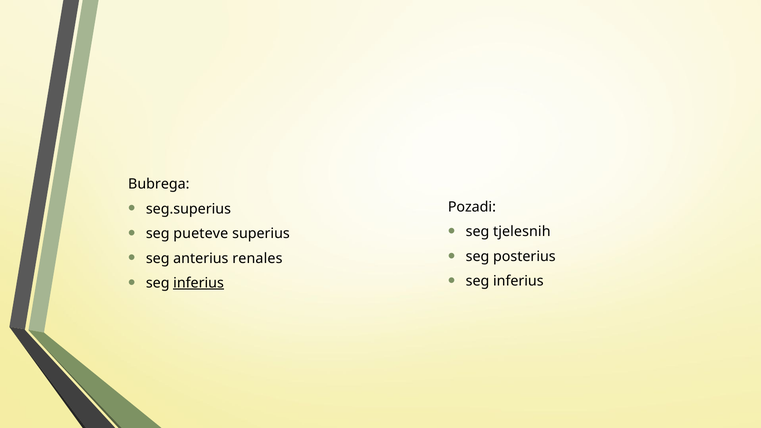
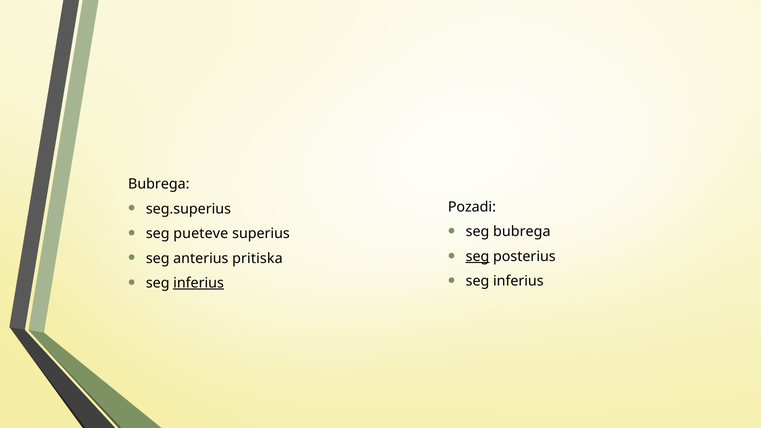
seg tjelesnih: tjelesnih -> bubrega
seg at (478, 256) underline: none -> present
renales: renales -> pritiska
